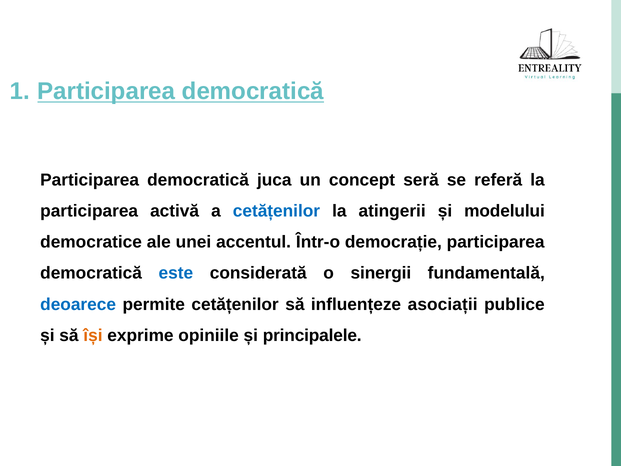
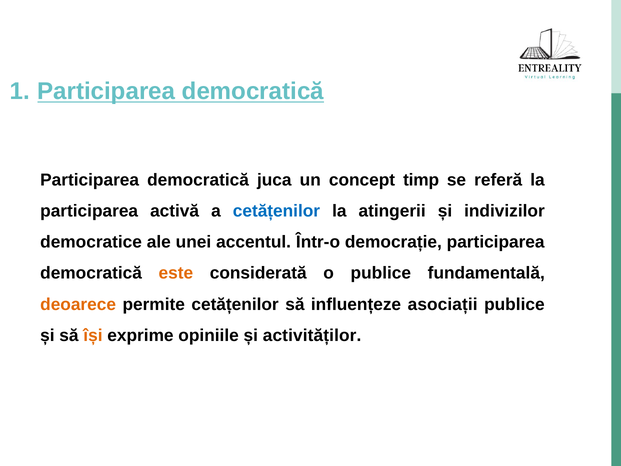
seră: seră -> timp
modelului: modelului -> indivizilor
este colour: blue -> orange
o sinergii: sinergii -> publice
deoarece colour: blue -> orange
principalele: principalele -> activităților
